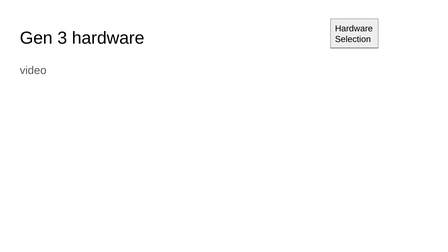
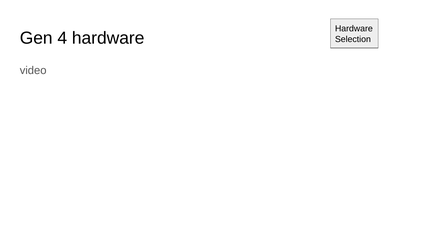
3: 3 -> 4
